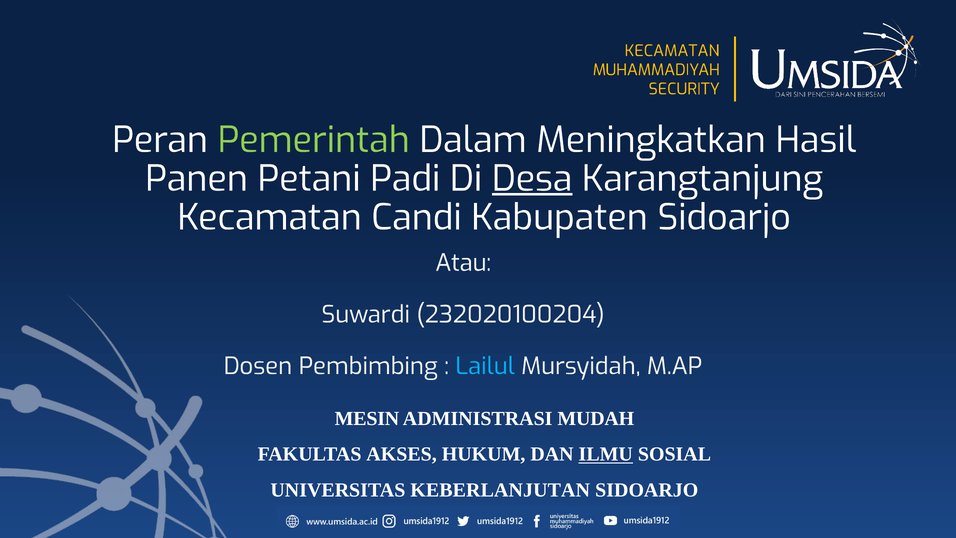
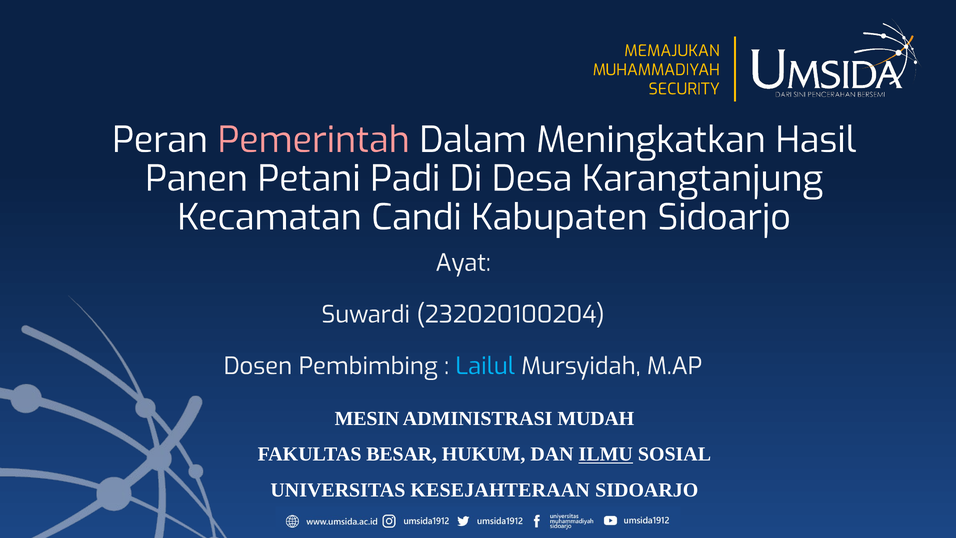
KECAMATAN at (672, 51): KECAMATAN -> MEMAJUKAN
Pemerintah colour: light green -> pink
Desa underline: present -> none
Atau: Atau -> Ayat
AKSES: AKSES -> BESAR
KEBERLANJUTAN: KEBERLANJUTAN -> KESEJAHTERAAN
